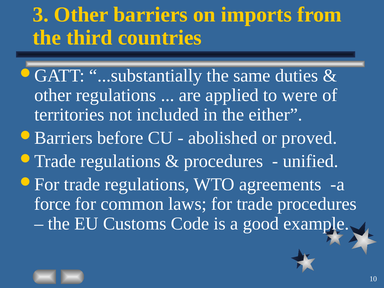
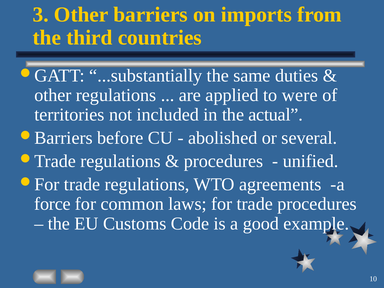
either: either -> actual
proved: proved -> several
